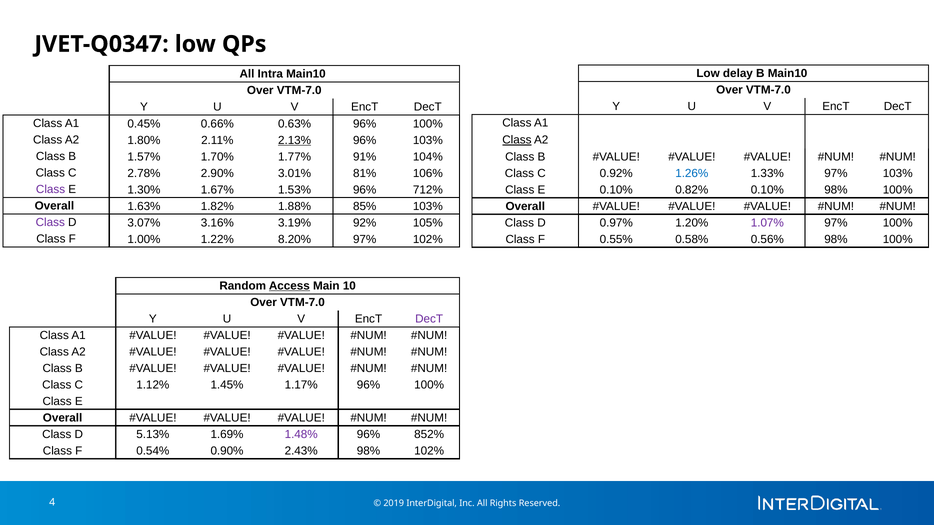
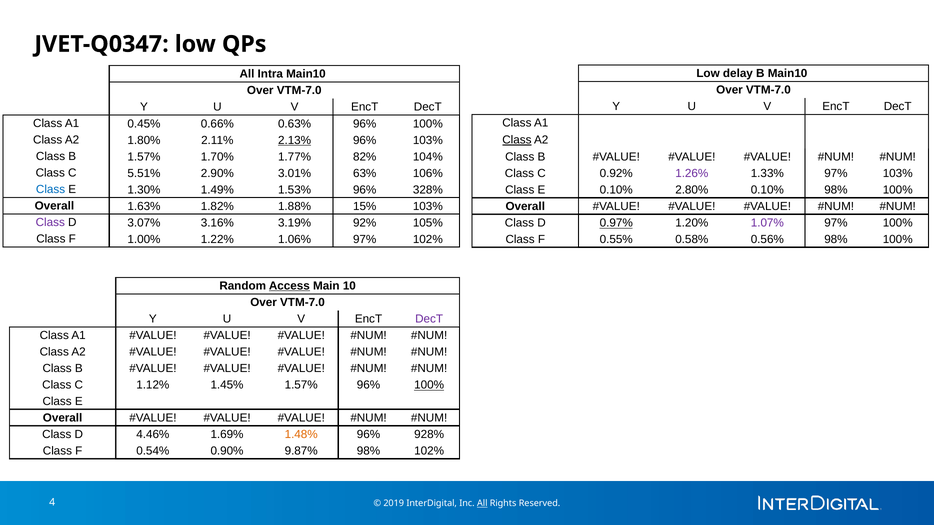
91%: 91% -> 82%
2.78%: 2.78% -> 5.51%
81%: 81% -> 63%
1.26% colour: blue -> purple
Class at (51, 190) colour: purple -> blue
1.67%: 1.67% -> 1.49%
712%: 712% -> 328%
0.82%: 0.82% -> 2.80%
85%: 85% -> 15%
0.97% underline: none -> present
8.20%: 8.20% -> 1.06%
1.45% 1.17%: 1.17% -> 1.57%
100% at (429, 385) underline: none -> present
5.13%: 5.13% -> 4.46%
1.48% colour: purple -> orange
852%: 852% -> 928%
2.43%: 2.43% -> 9.87%
All at (482, 504) underline: none -> present
